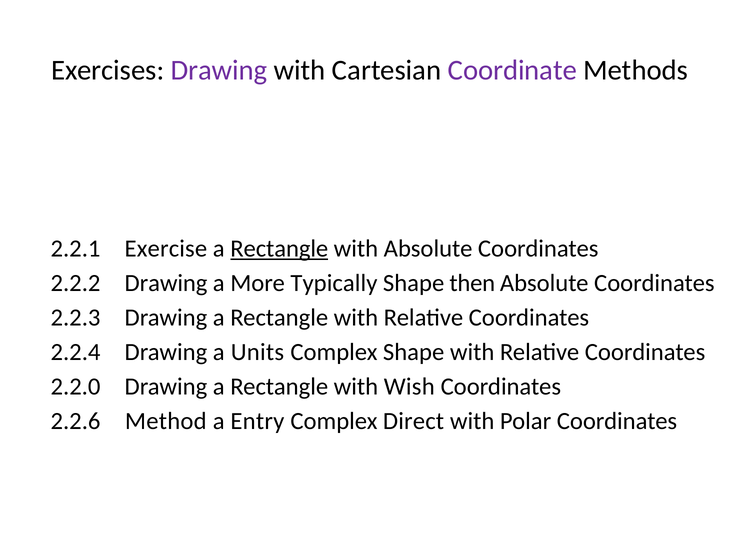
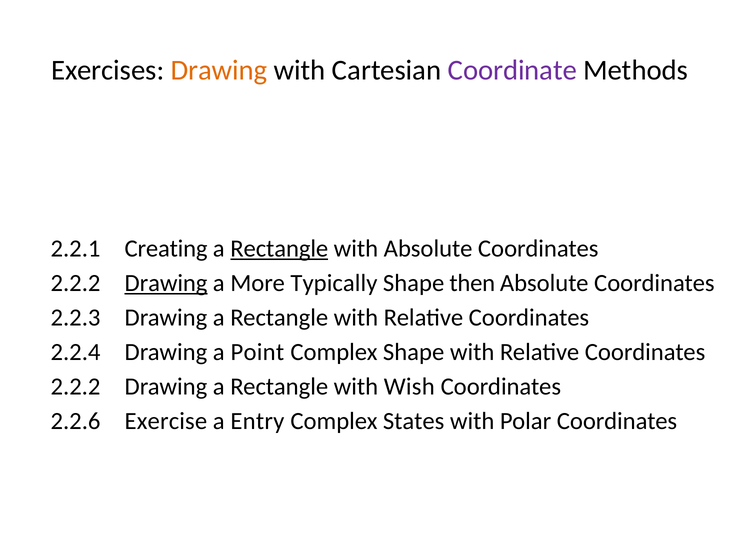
Drawing at (219, 70) colour: purple -> orange
Exercise: Exercise -> Creating
Drawing at (166, 283) underline: none -> present
Units: Units -> Point
2.2.0 at (76, 387): 2.2.0 -> 2.2.2
Method: Method -> Exercise
Direct: Direct -> States
